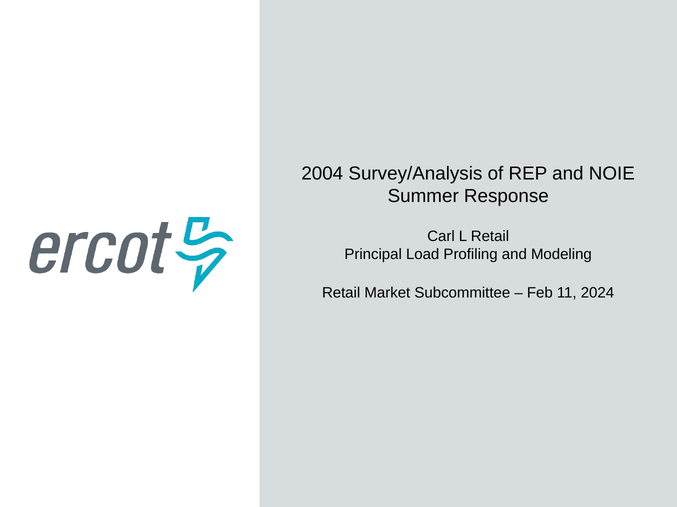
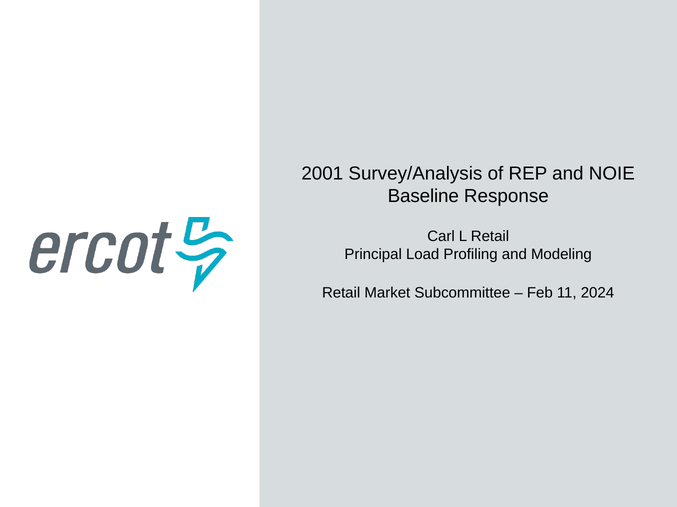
2004: 2004 -> 2001
Summer: Summer -> Baseline
